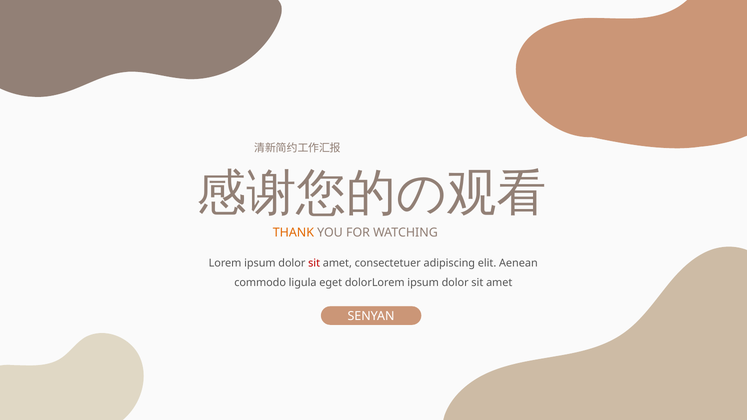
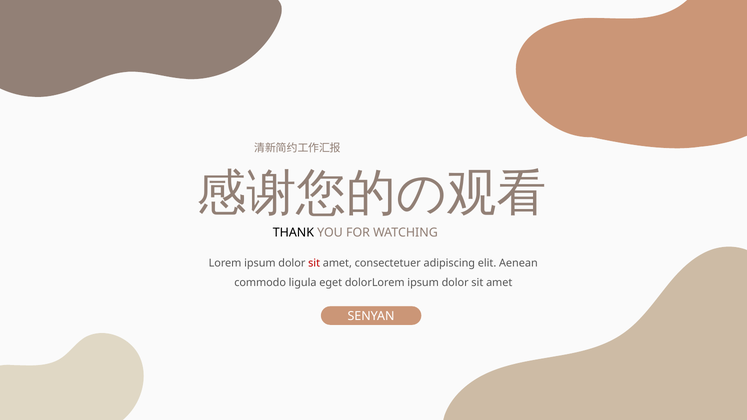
THANK colour: orange -> black
